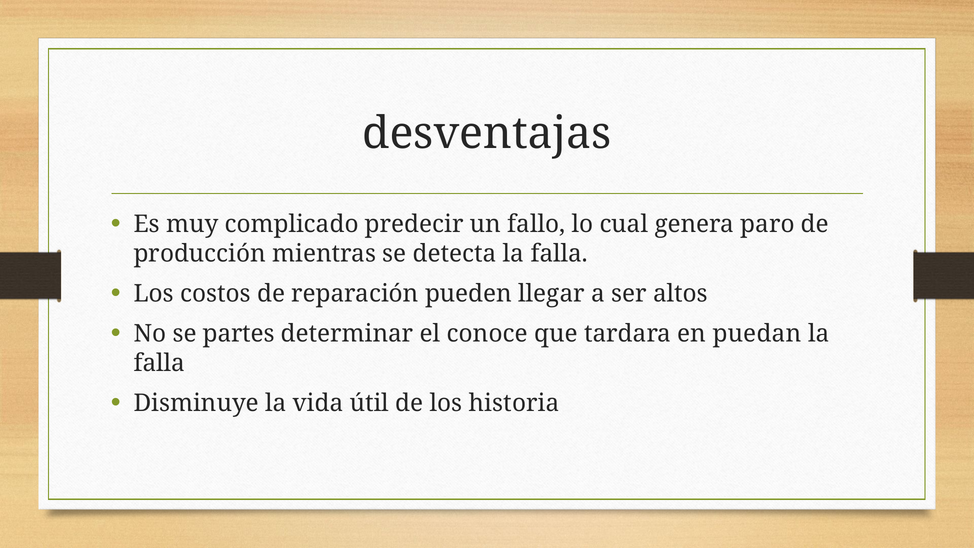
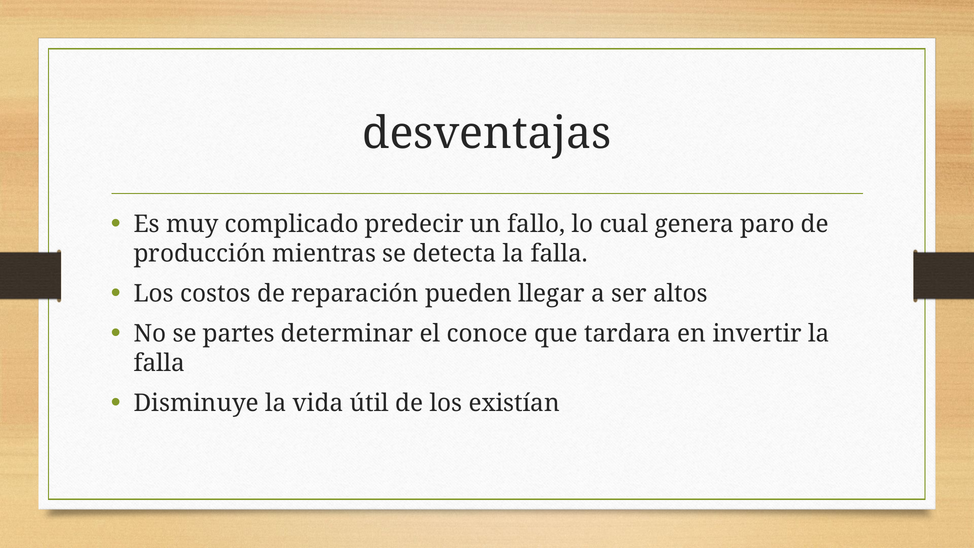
puedan: puedan -> invertir
historia: historia -> existían
